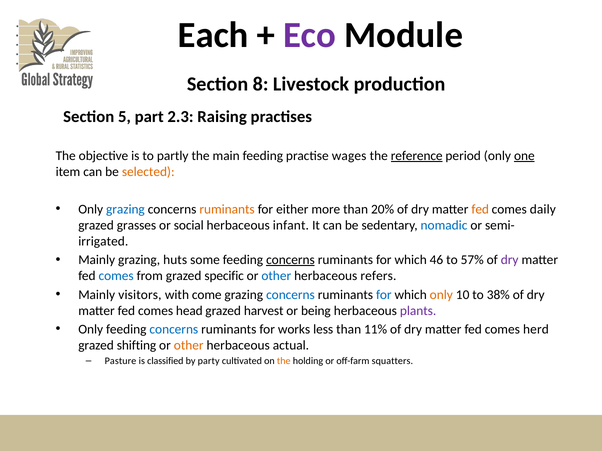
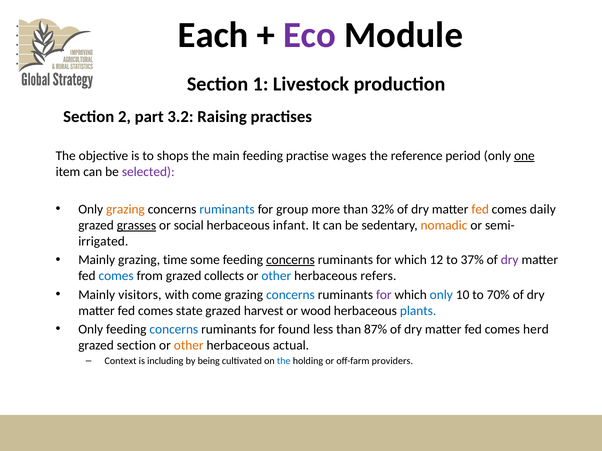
8: 8 -> 1
5: 5 -> 2
2.3: 2.3 -> 3.2
partly: partly -> shops
reference underline: present -> none
selected colour: orange -> purple
grazing at (125, 209) colour: blue -> orange
ruminants at (227, 209) colour: orange -> blue
either: either -> group
20%: 20% -> 32%
grasses underline: none -> present
nomadic colour: blue -> orange
huts: huts -> time
46: 46 -> 12
57%: 57% -> 37%
specific: specific -> collects
for at (384, 295) colour: blue -> purple
only at (441, 295) colour: orange -> blue
38%: 38% -> 70%
head: head -> state
being: being -> wood
plants colour: purple -> blue
works: works -> found
11%: 11% -> 87%
grazed shifting: shifting -> section
Pasture: Pasture -> Context
classified: classified -> including
party: party -> being
the at (284, 362) colour: orange -> blue
squatters: squatters -> providers
